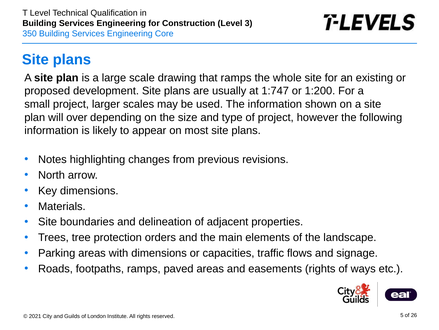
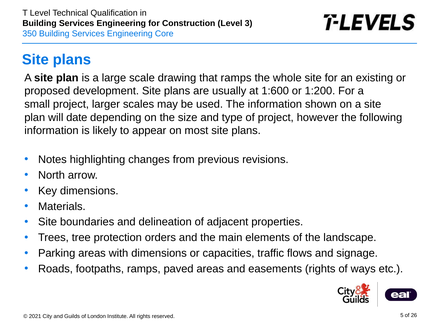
1:747: 1:747 -> 1:600
over: over -> date
